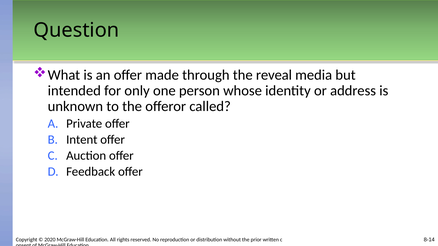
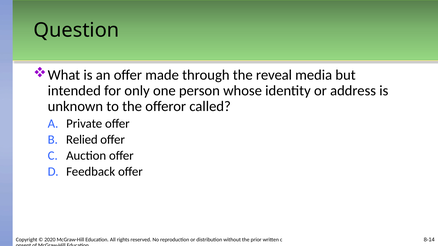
Intent: Intent -> Relied
